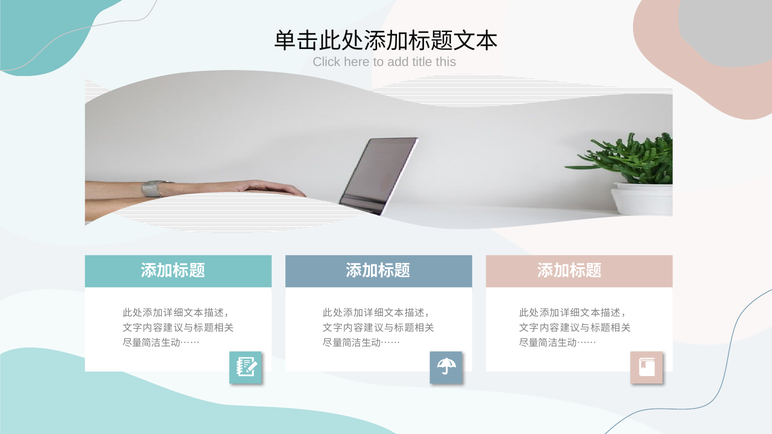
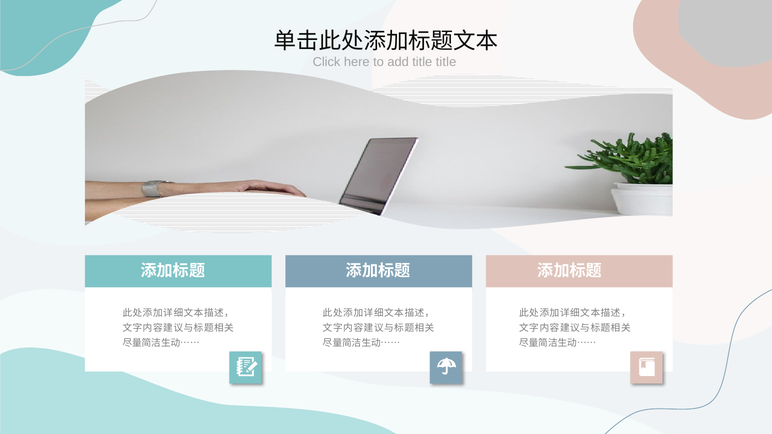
title this: this -> title
